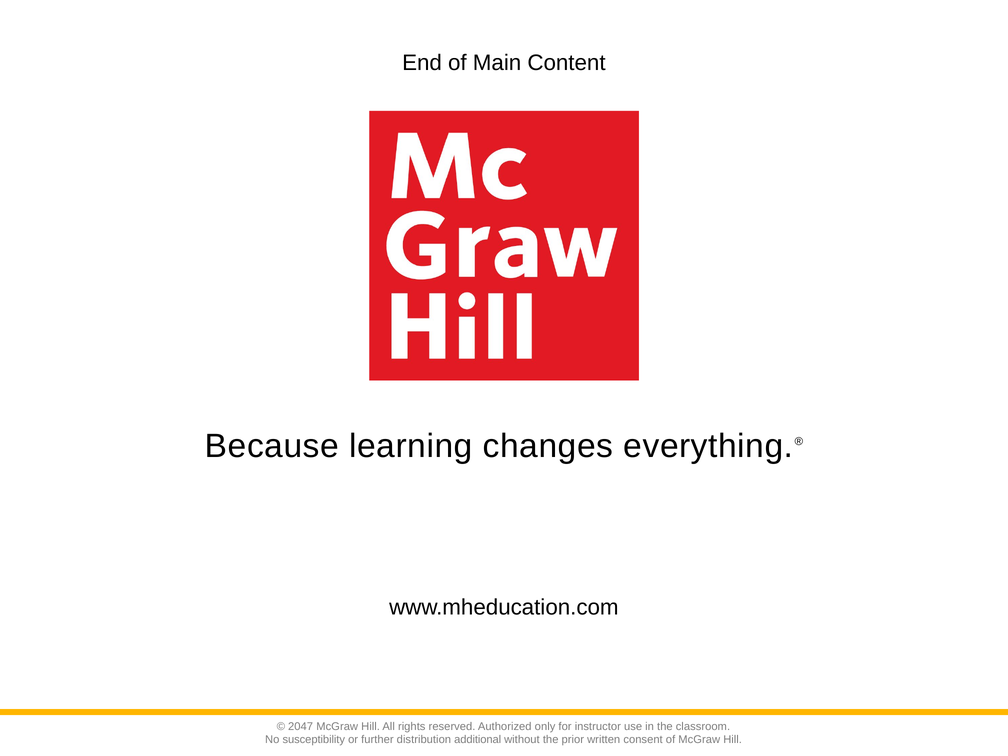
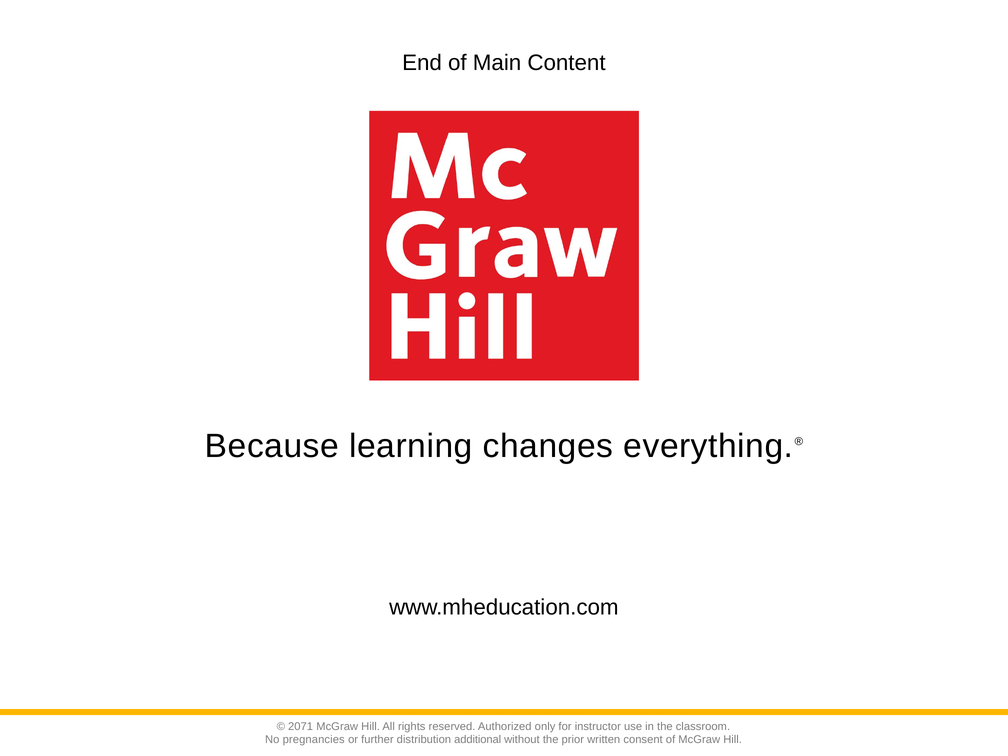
2047: 2047 -> 2071
susceptibility: susceptibility -> pregnancies
